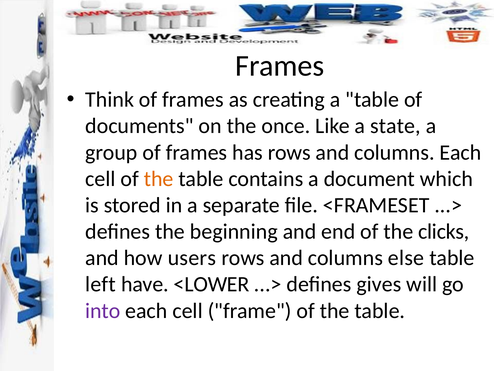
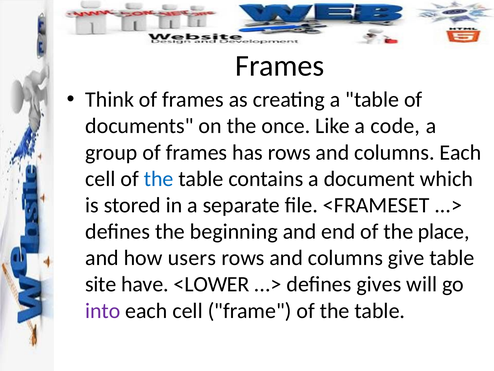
state: state -> code
the at (159, 179) colour: orange -> blue
clicks: clicks -> place
else: else -> give
left: left -> site
